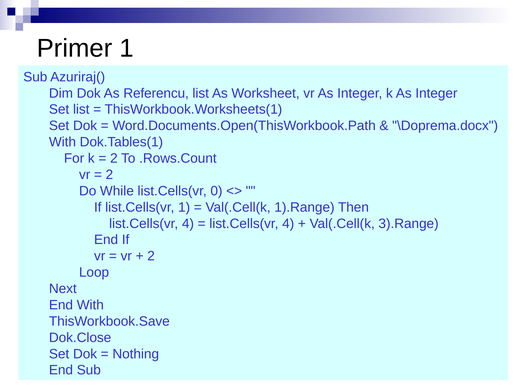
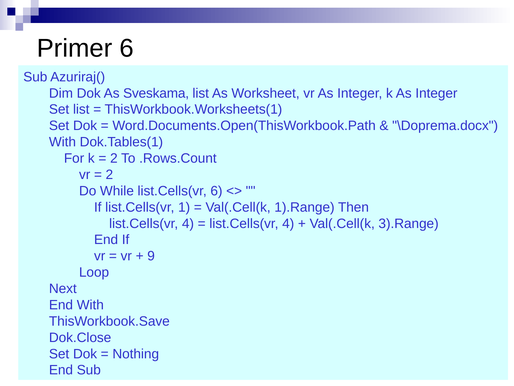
Primer 1: 1 -> 6
Referencu: Referencu -> Sveskama
list.Cells(vr 0: 0 -> 6
2 at (151, 256): 2 -> 9
